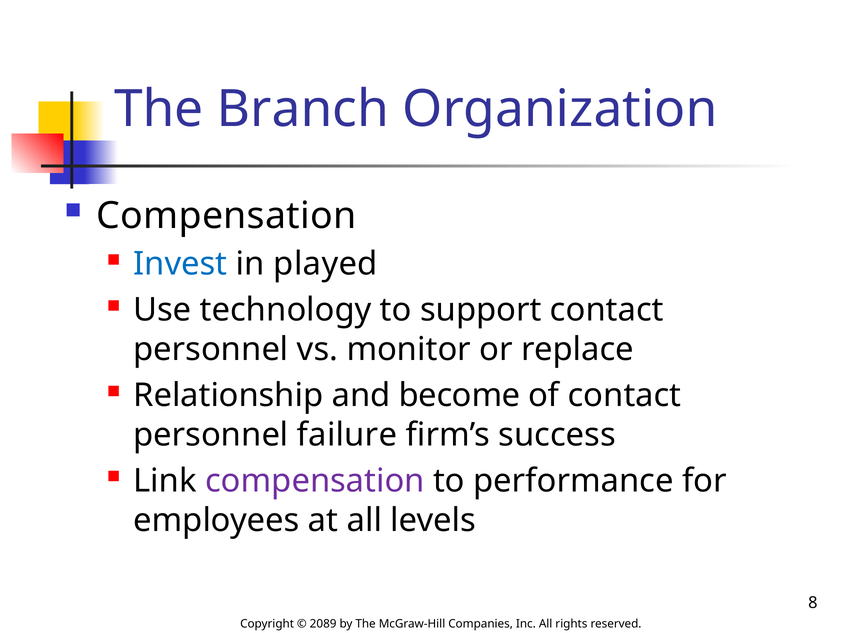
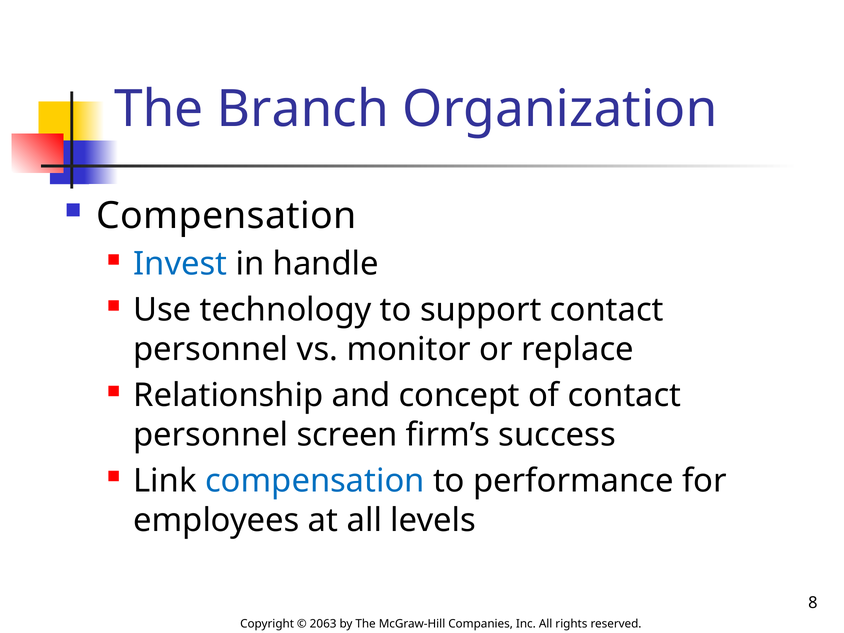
played: played -> handle
become: become -> concept
failure: failure -> screen
compensation at (315, 481) colour: purple -> blue
2089: 2089 -> 2063
